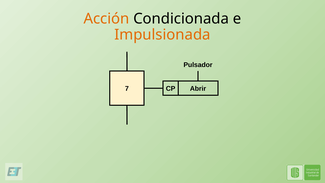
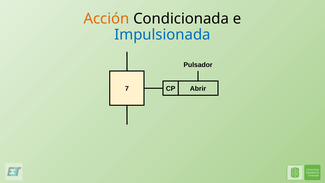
Impulsionada colour: orange -> blue
